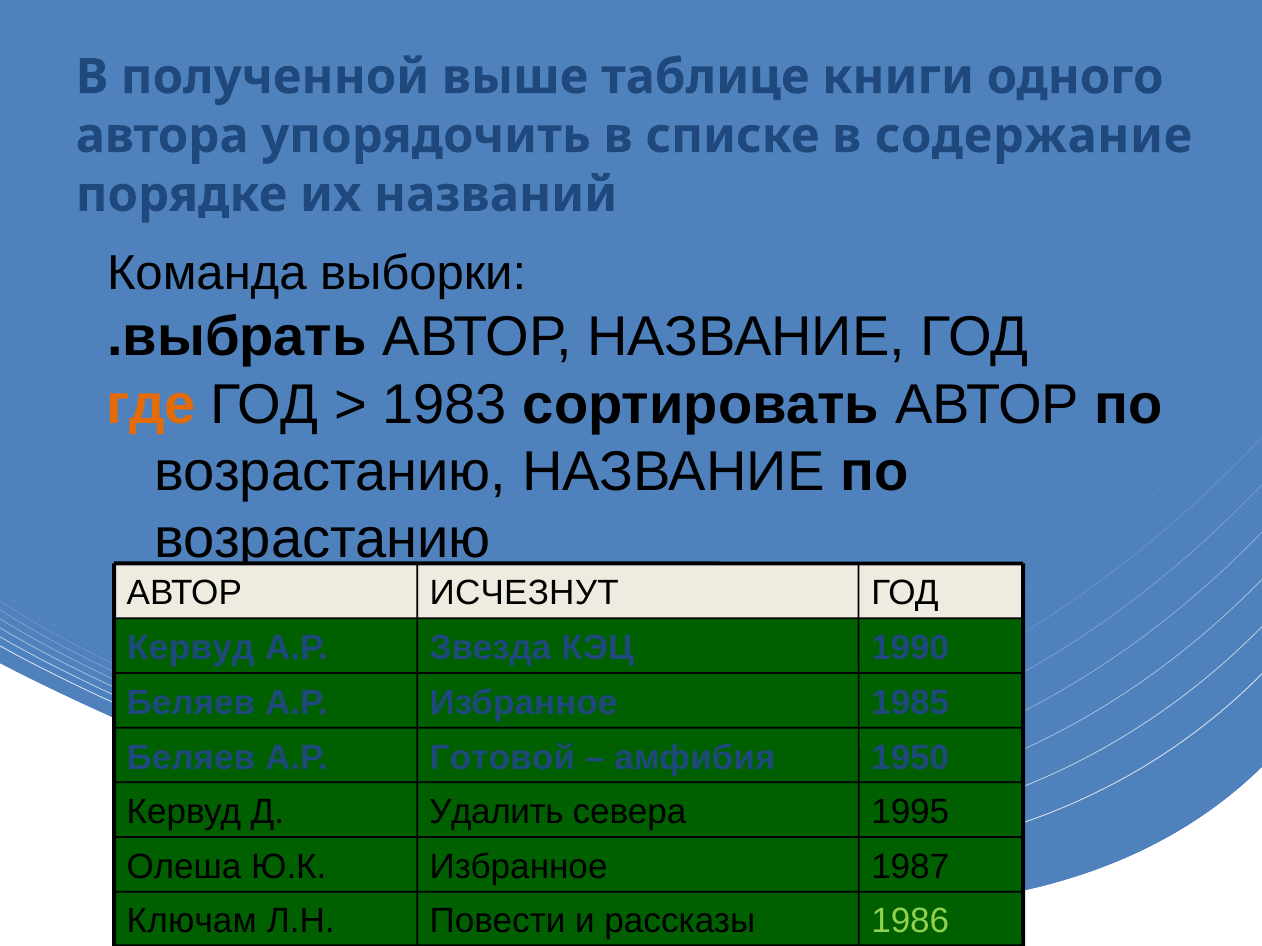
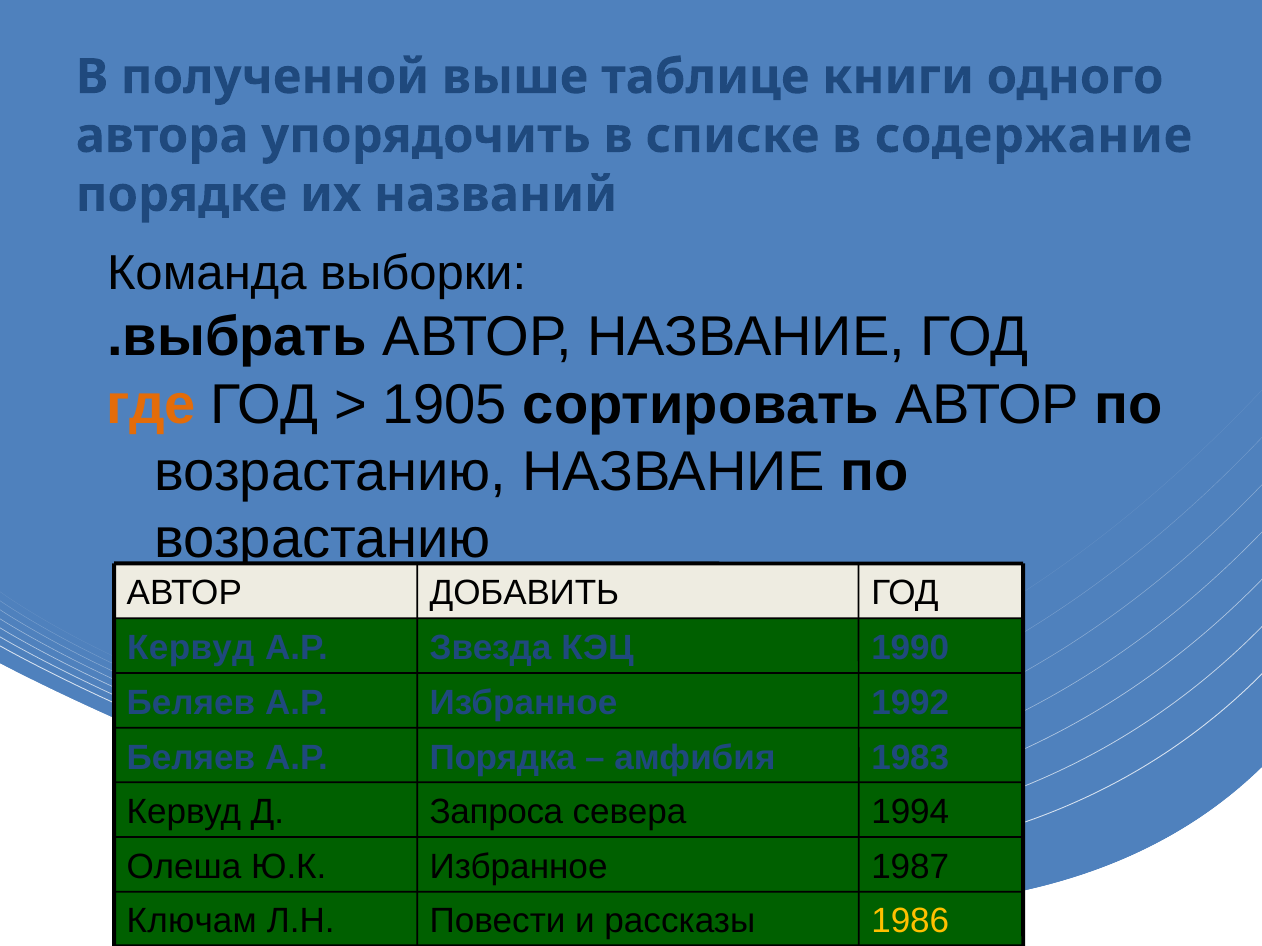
1983: 1983 -> 1905
ИСЧЕЗНУТ: ИСЧЕЗНУТ -> ДОБАВИТЬ
1985: 1985 -> 1992
Готовой: Готовой -> Порядка
1950: 1950 -> 1983
Удалить: Удалить -> Запроса
1995: 1995 -> 1994
1986 colour: light green -> yellow
